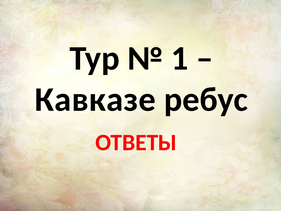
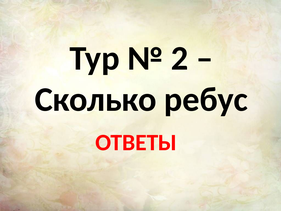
1: 1 -> 2
Кавказе: Кавказе -> Сколько
